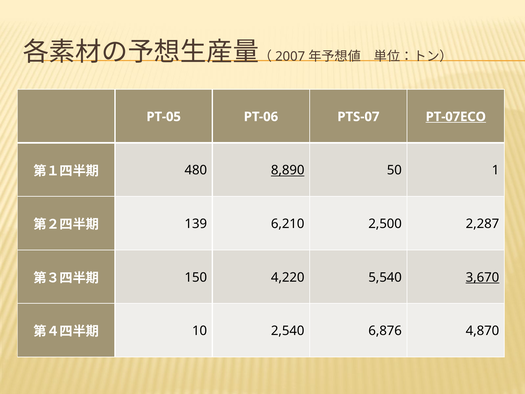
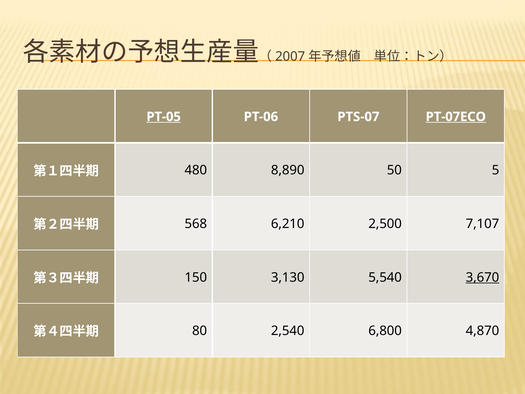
PT-05 underline: none -> present
8,890 underline: present -> none
1: 1 -> 5
139: 139 -> 568
2,287: 2,287 -> 7,107
4,220: 4,220 -> 3,130
10: 10 -> 80
6,876: 6,876 -> 6,800
